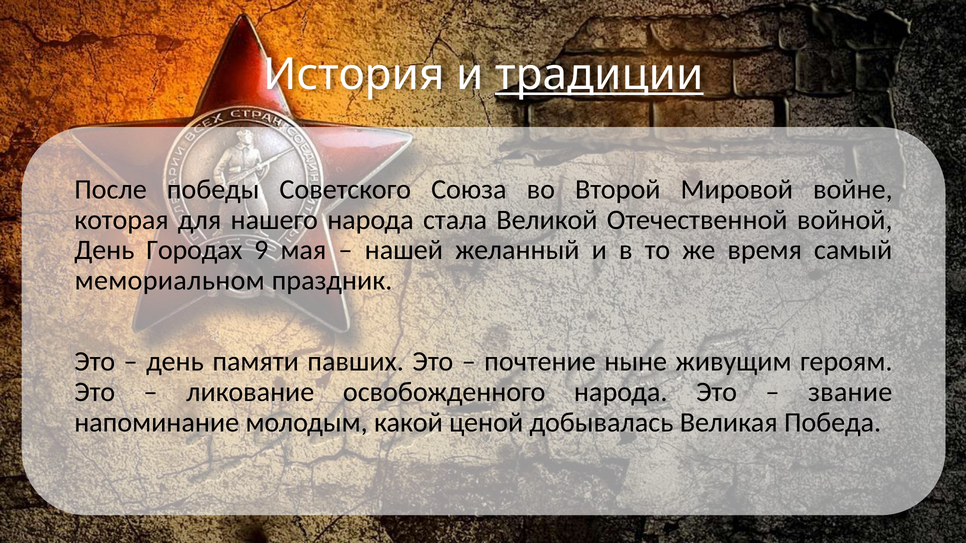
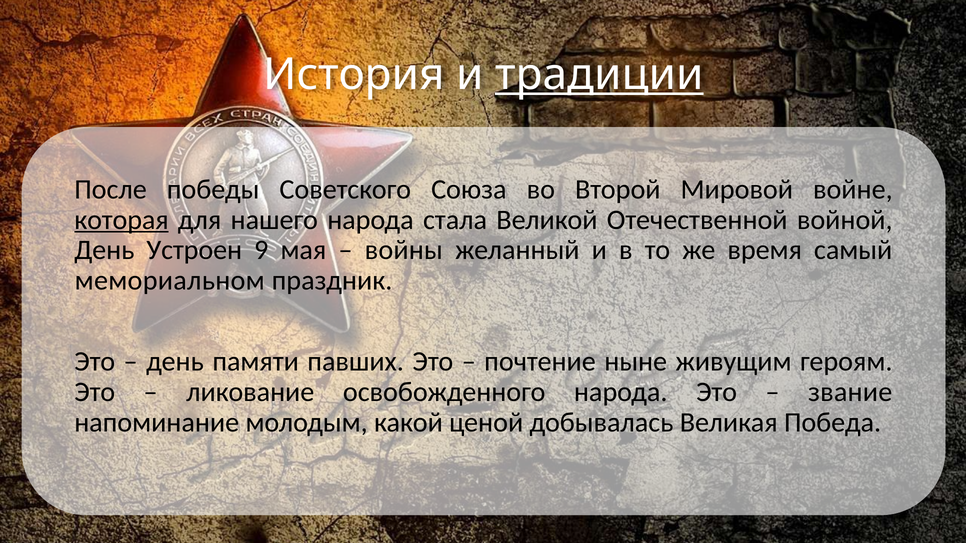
которая underline: none -> present
Городах: Городах -> Устроен
нашей: нашей -> войны
